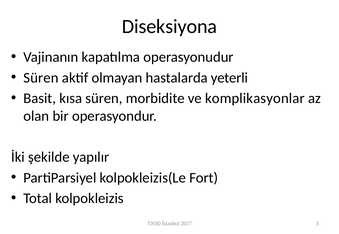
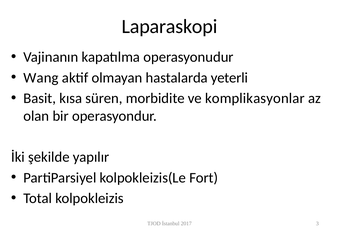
Diseksiyona: Diseksiyona -> Laparaskopi
Süren at (41, 78): Süren -> Wang
